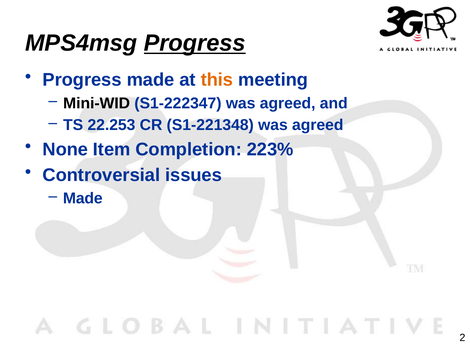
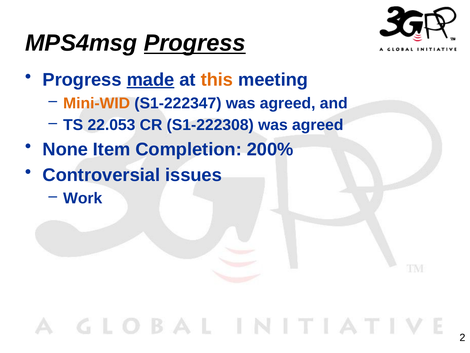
made at (151, 80) underline: none -> present
Mini-WID colour: black -> orange
22.253: 22.253 -> 22.053
S1-221348: S1-221348 -> S1-222308
223%: 223% -> 200%
Made at (83, 198): Made -> Work
